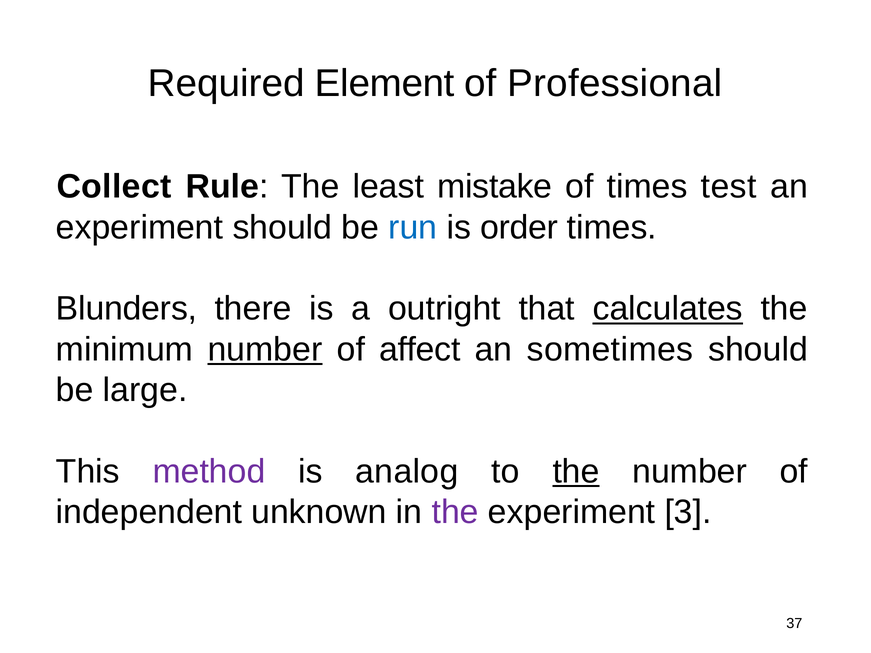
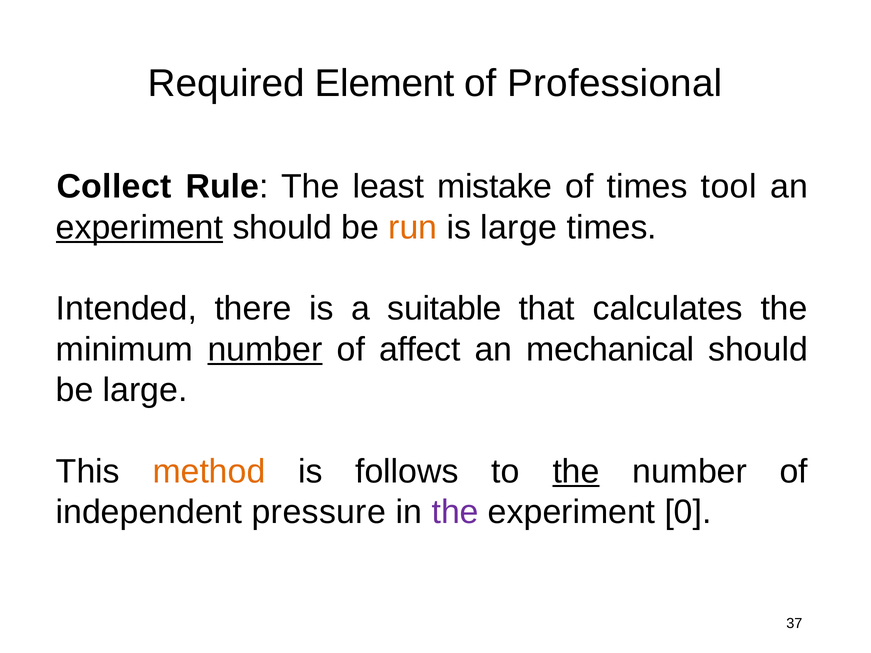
test: test -> tool
experiment at (140, 228) underline: none -> present
run colour: blue -> orange
is order: order -> large
Blunders: Blunders -> Intended
outright: outright -> suitable
calculates underline: present -> none
sometimes: sometimes -> mechanical
method colour: purple -> orange
analog: analog -> follows
unknown: unknown -> pressure
3: 3 -> 0
